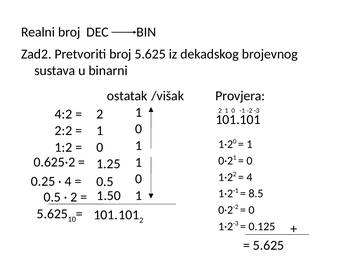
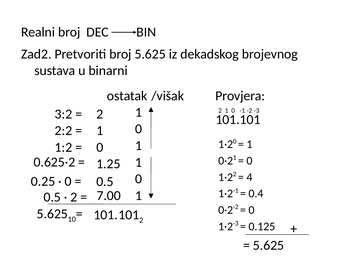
4:2: 4:2 -> 3:2
4 at (68, 181): 4 -> 0
8.5: 8.5 -> 0.4
1.50: 1.50 -> 7.00
